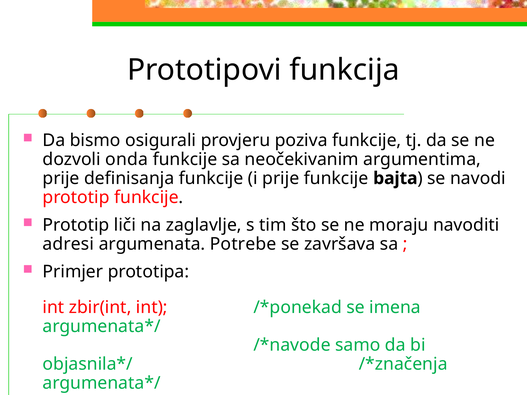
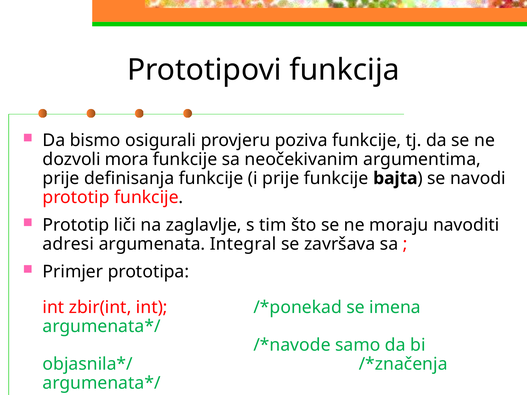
onda: onda -> mora
Potrebe: Potrebe -> Integral
